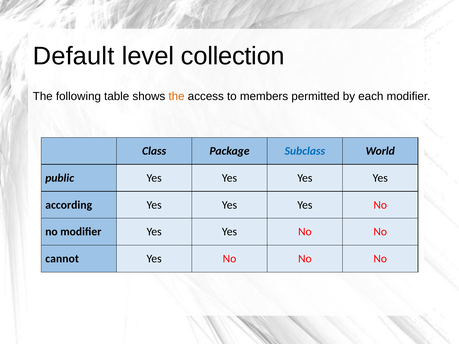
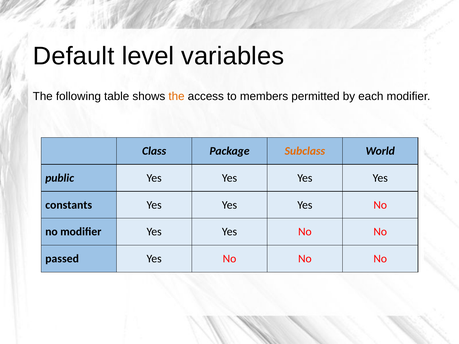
collection: collection -> variables
Subclass colour: blue -> orange
according: according -> constants
cannot: cannot -> passed
